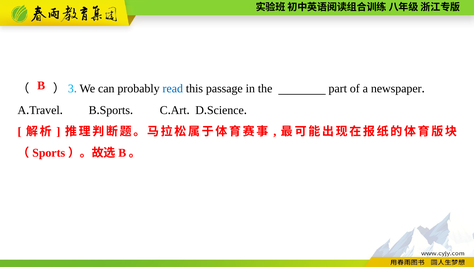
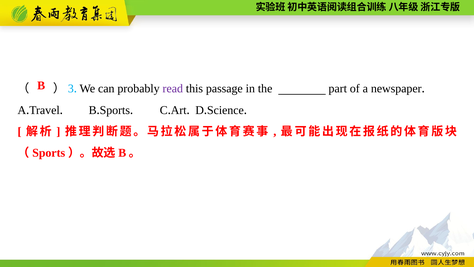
read colour: blue -> purple
